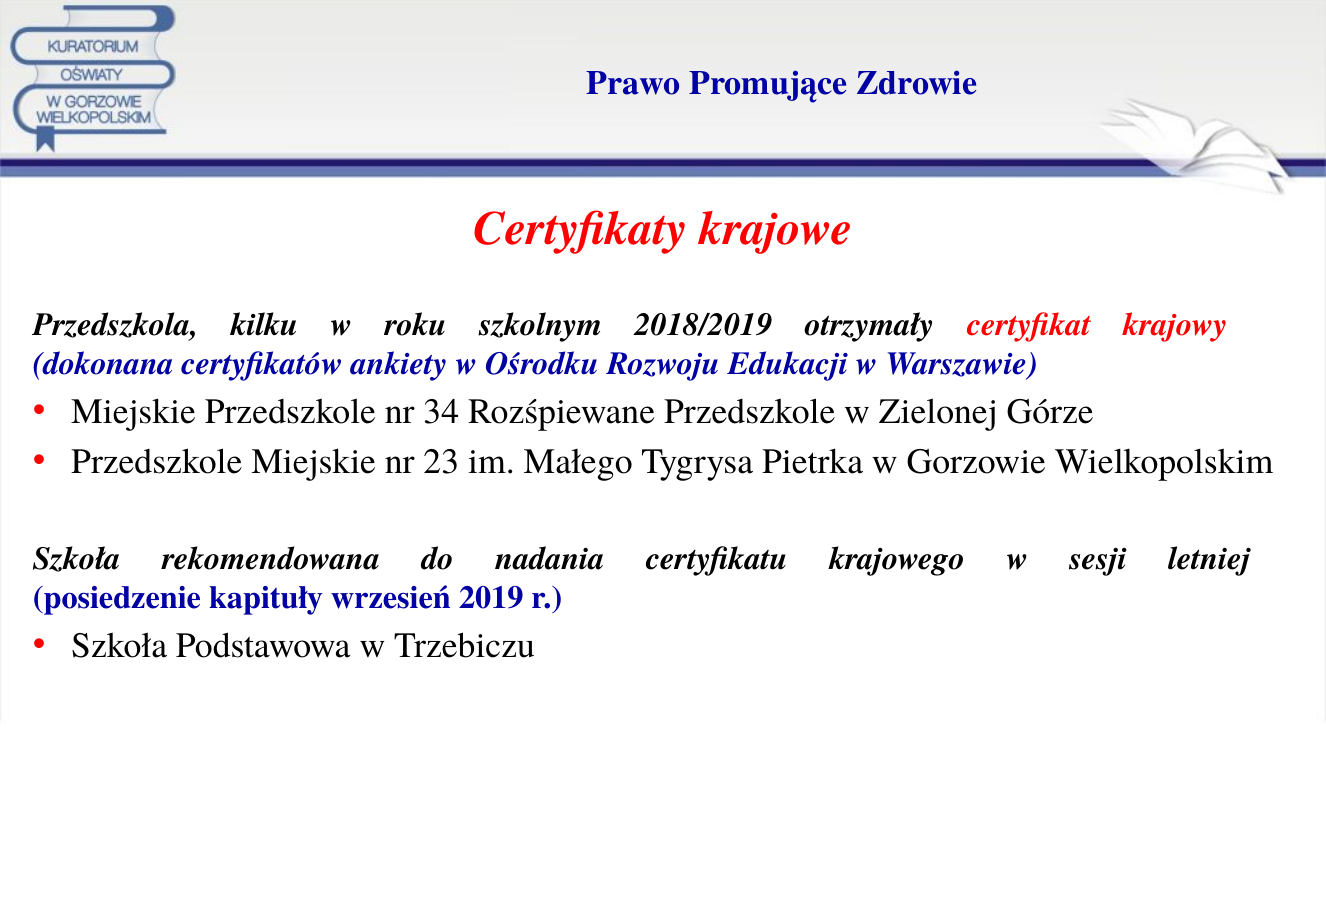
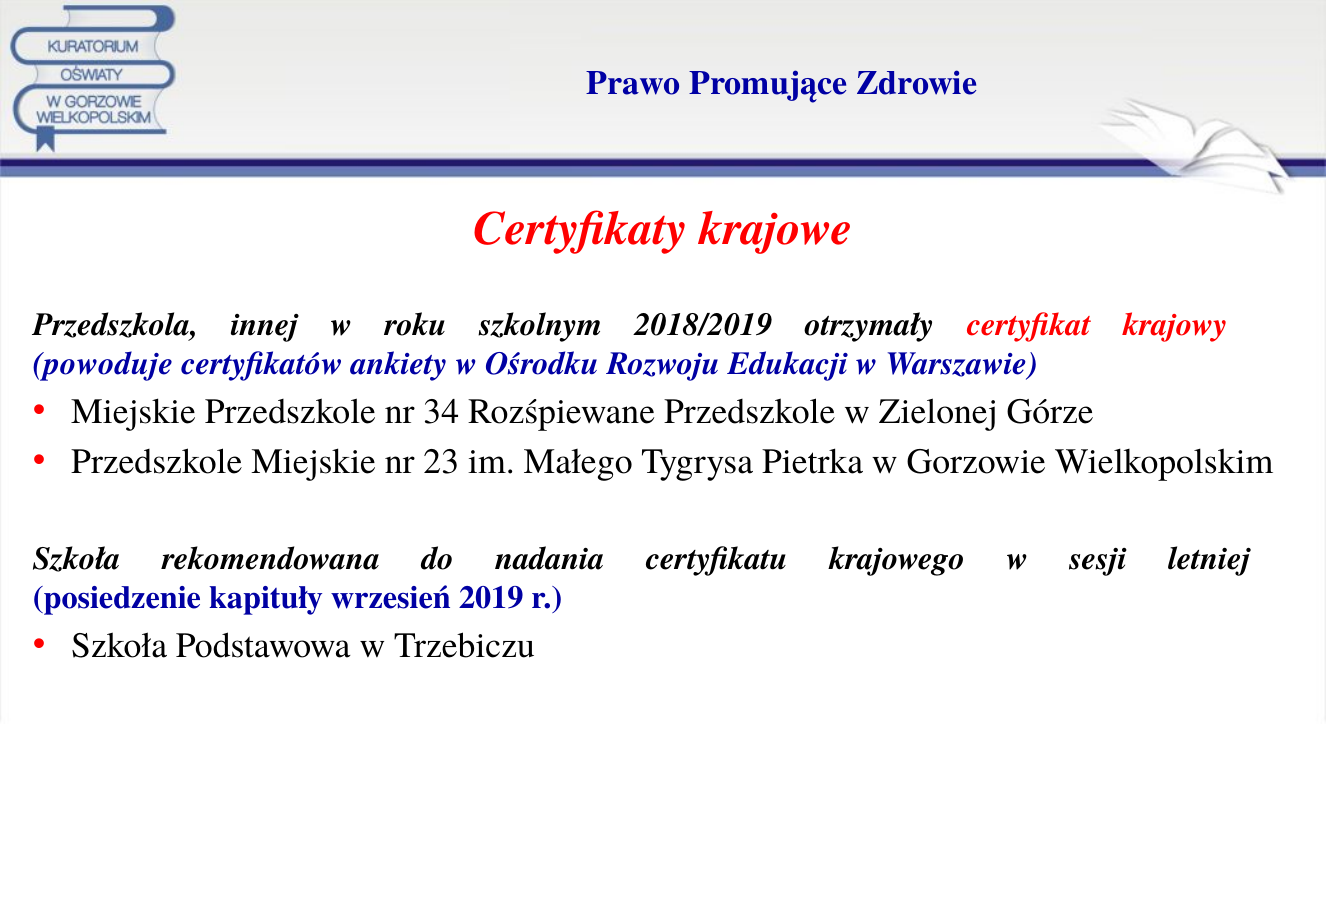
kilku: kilku -> innej
dokonana: dokonana -> powoduje
